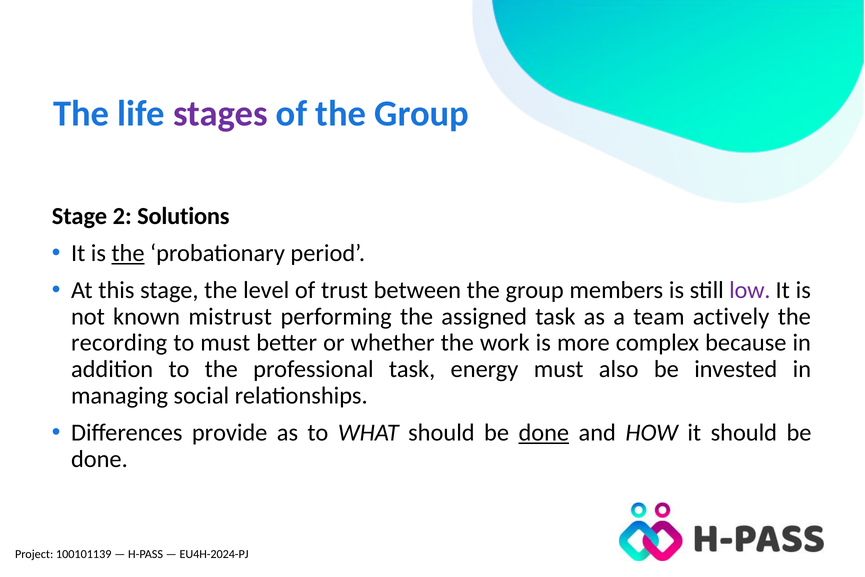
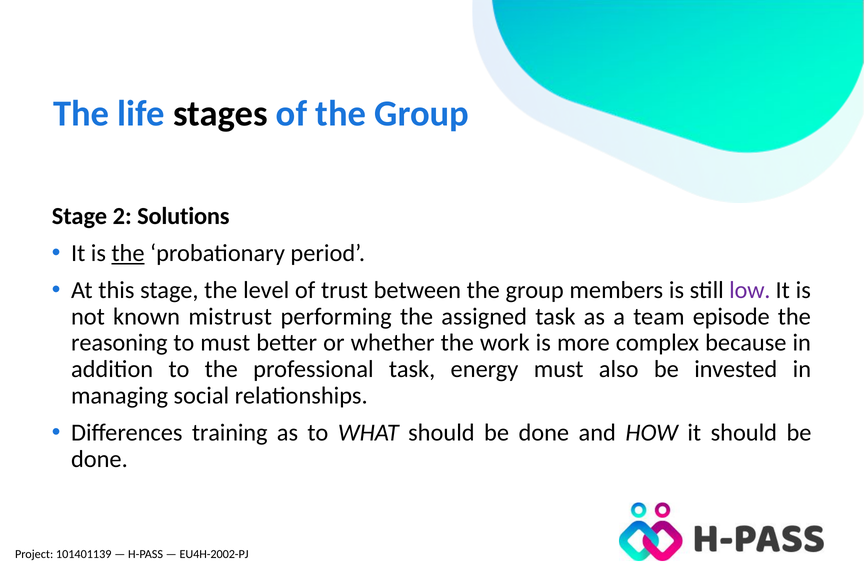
stages colour: purple -> black
actively: actively -> episode
recording: recording -> reasoning
provide: provide -> training
done at (544, 432) underline: present -> none
100101139: 100101139 -> 101401139
EU4H-2024-PJ: EU4H-2024-PJ -> EU4H-2002-PJ
